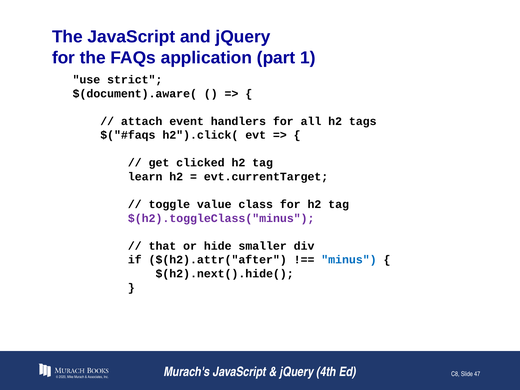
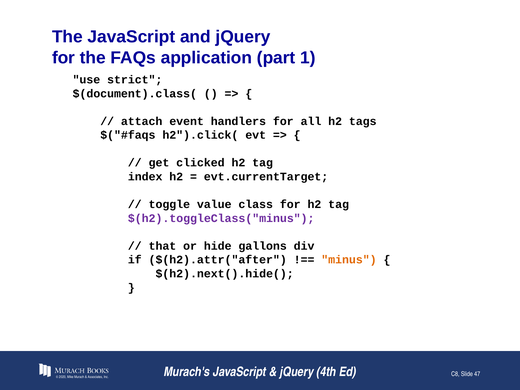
$(document).aware(: $(document).aware( -> $(document).class(
learn: learn -> index
smaller: smaller -> gallons
minus colour: blue -> orange
